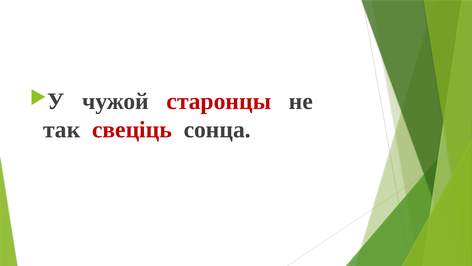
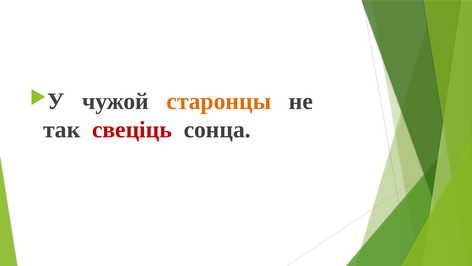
старонцы colour: red -> orange
